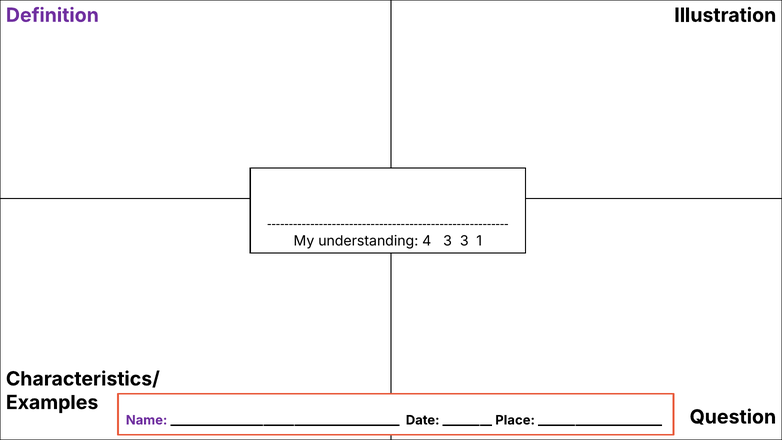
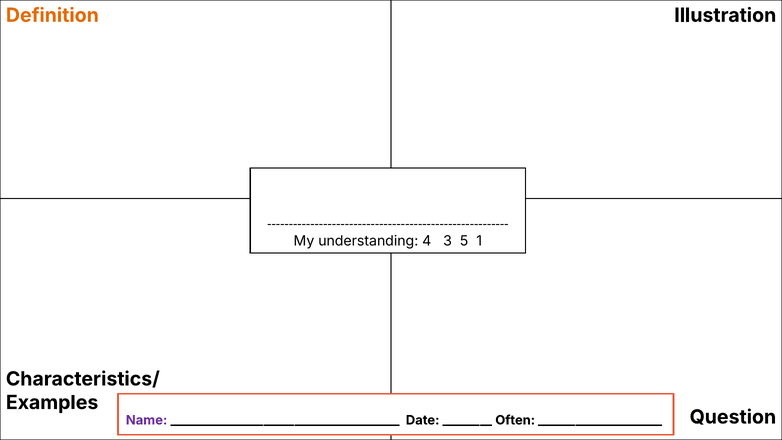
Definition colour: purple -> orange
3 3: 3 -> 5
Place: Place -> Often
